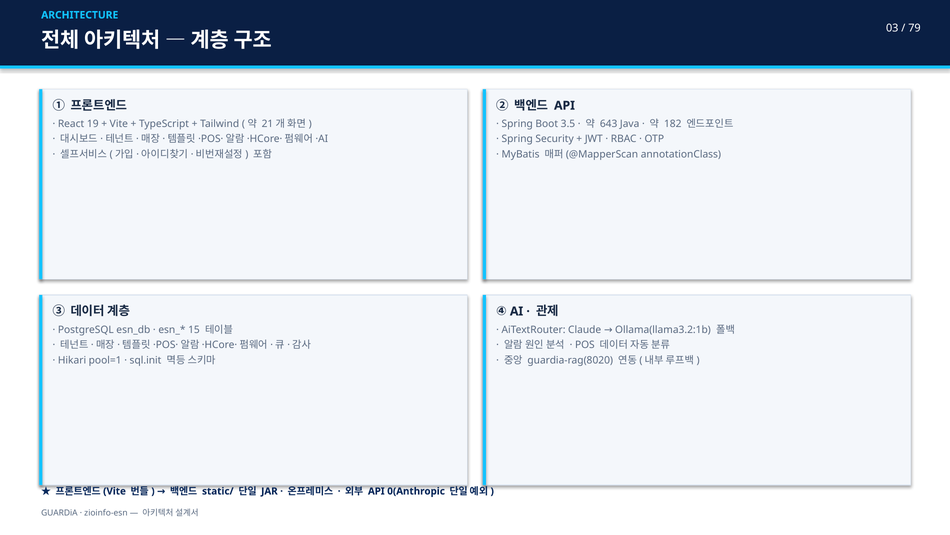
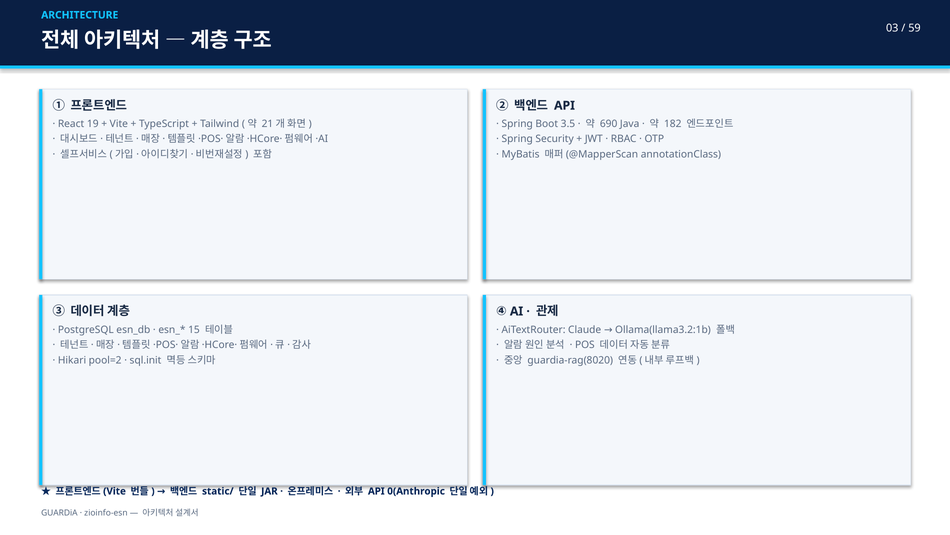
79: 79 -> 59
643: 643 -> 690
pool=1: pool=1 -> pool=2
